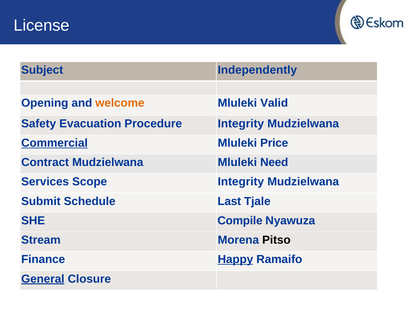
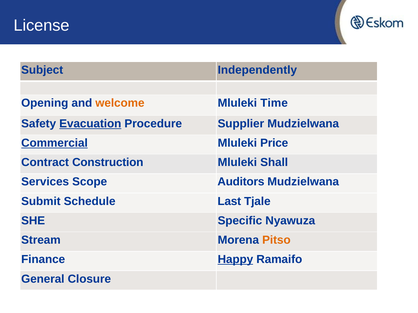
Valid: Valid -> Time
Evacuation underline: none -> present
Procedure Integrity: Integrity -> Supplier
Contract Mudzielwana: Mudzielwana -> Construction
Need: Need -> Shall
Scope Integrity: Integrity -> Auditors
Compile: Compile -> Specific
Pitso colour: black -> orange
General underline: present -> none
